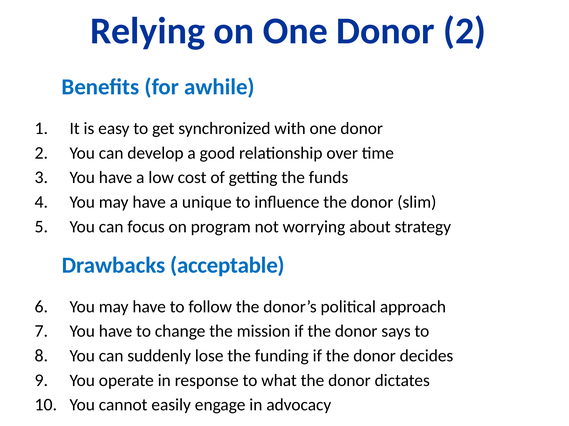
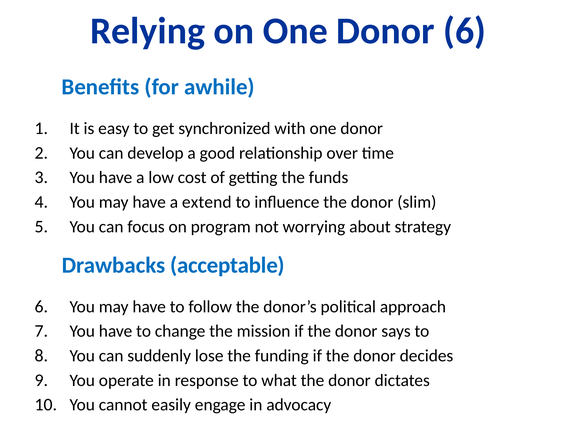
on One Donor 2: 2 -> 6
unique: unique -> extend
